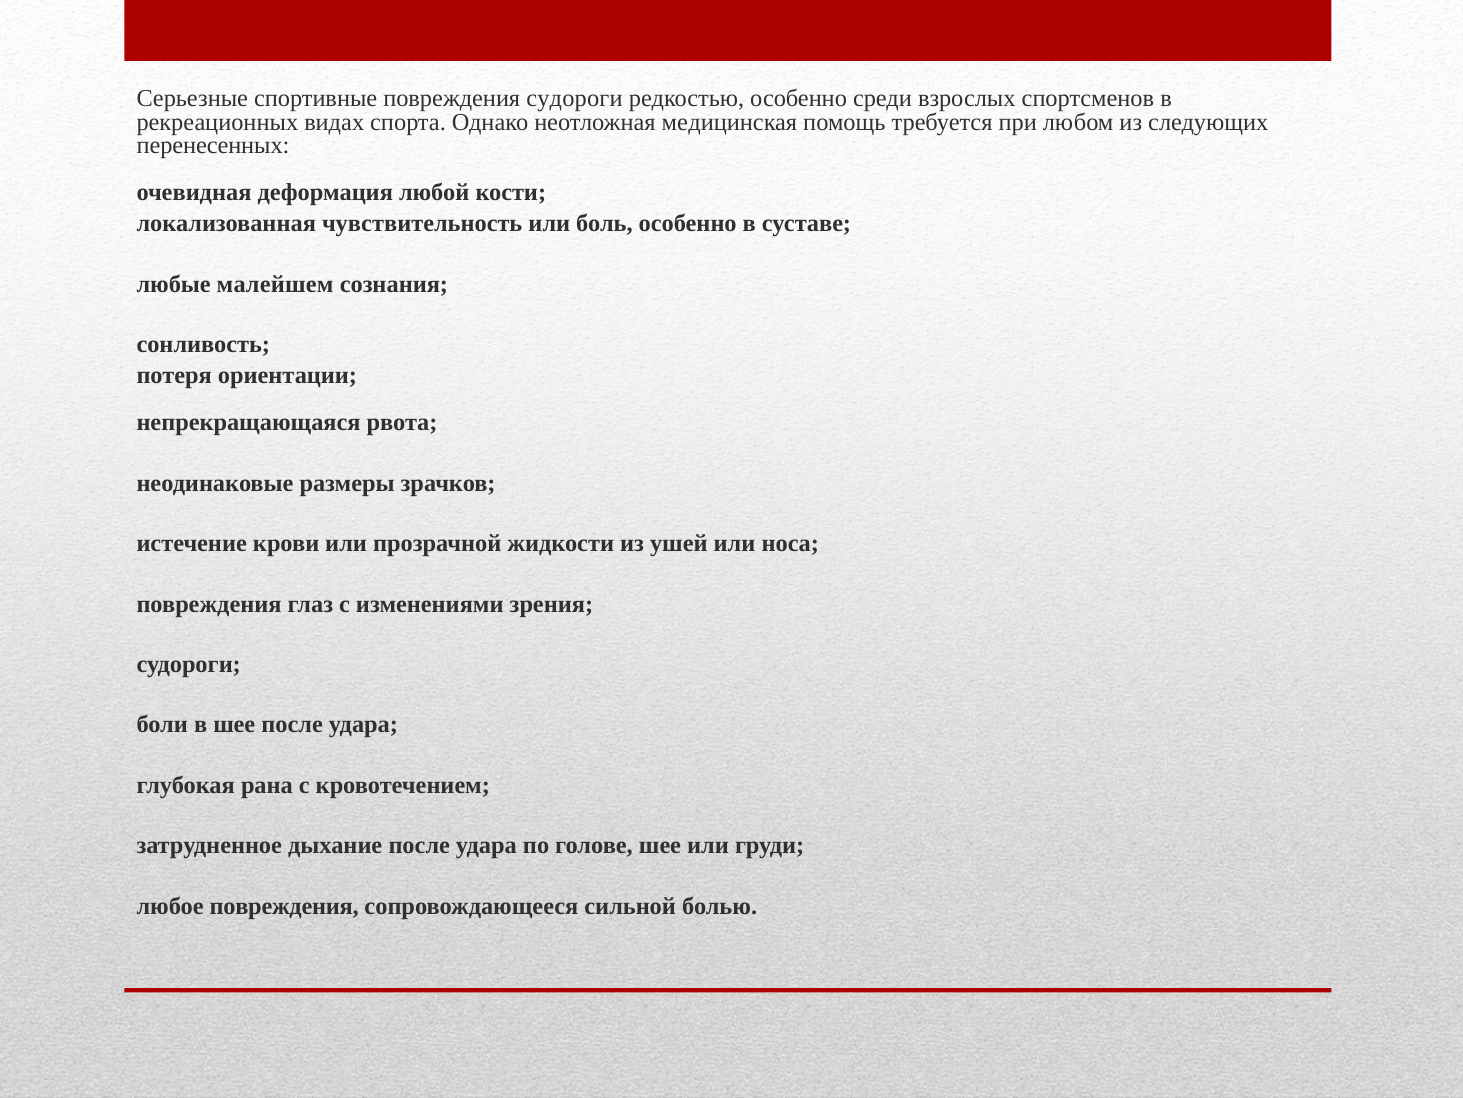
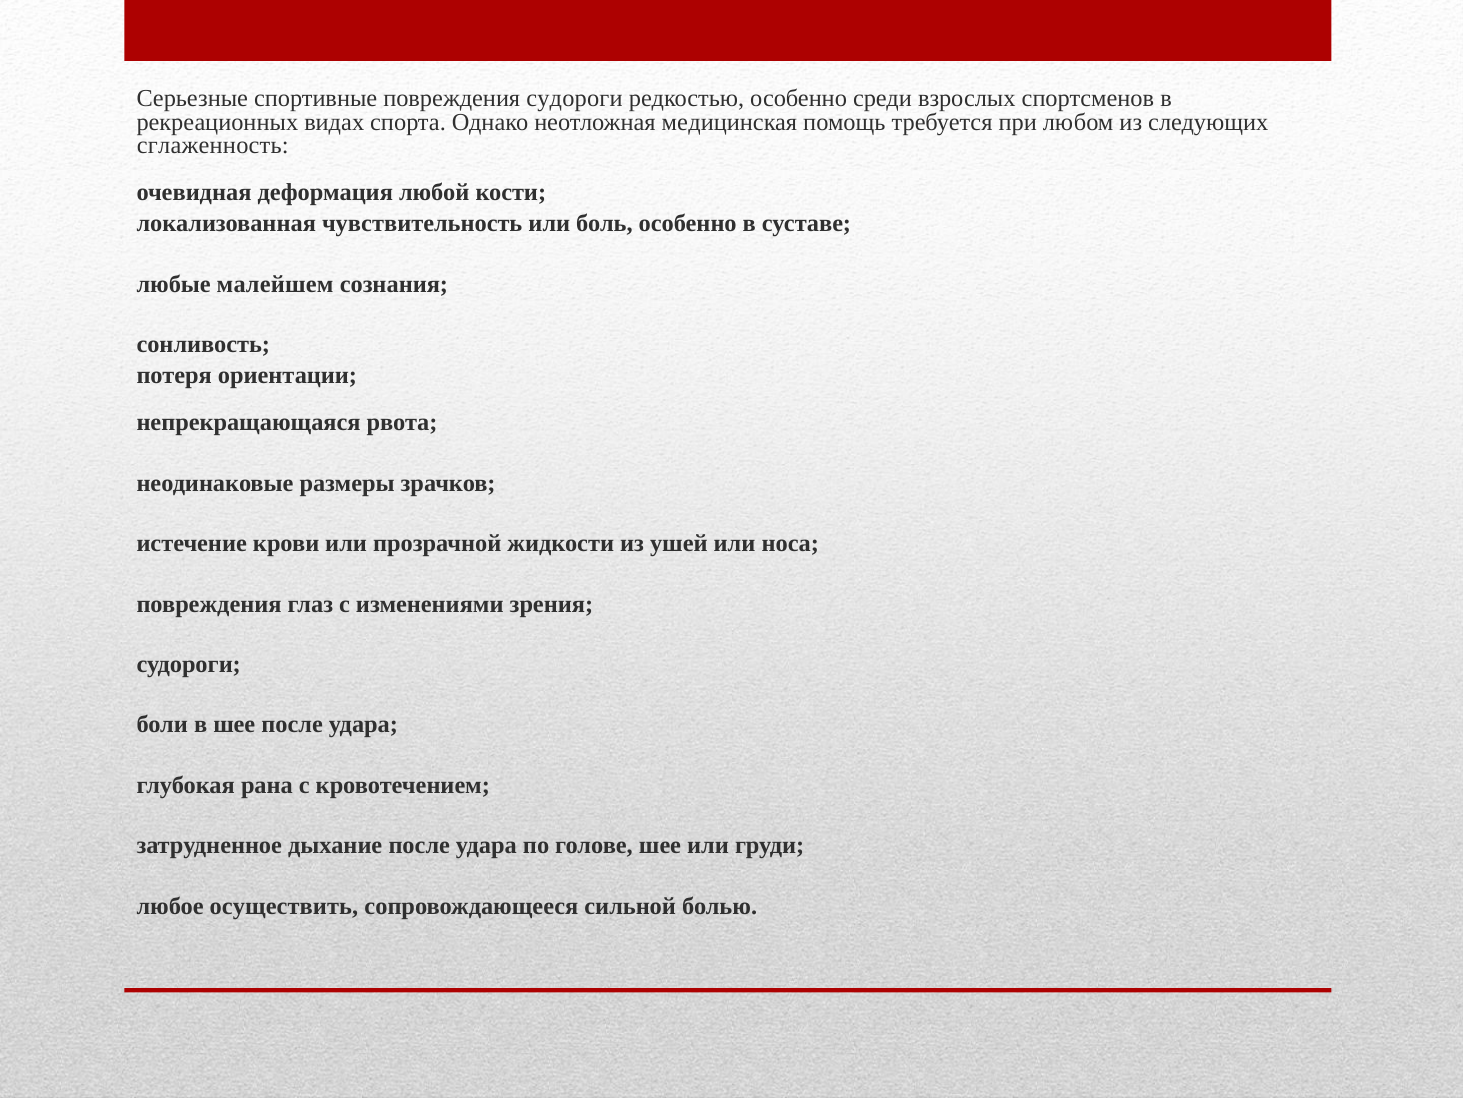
перенесенных: перенесенных -> сглаженность
любое повреждения: повреждения -> осуществить
